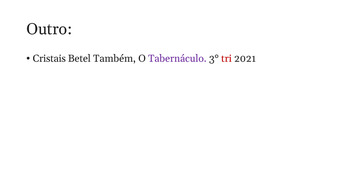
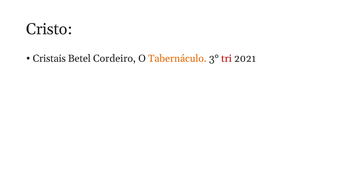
Outro: Outro -> Cristo
Também: Também -> Cordeiro
Tabernáculo colour: purple -> orange
